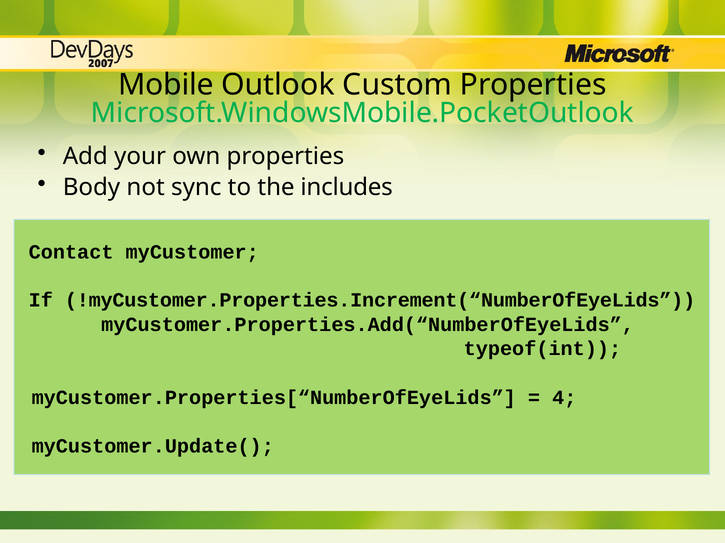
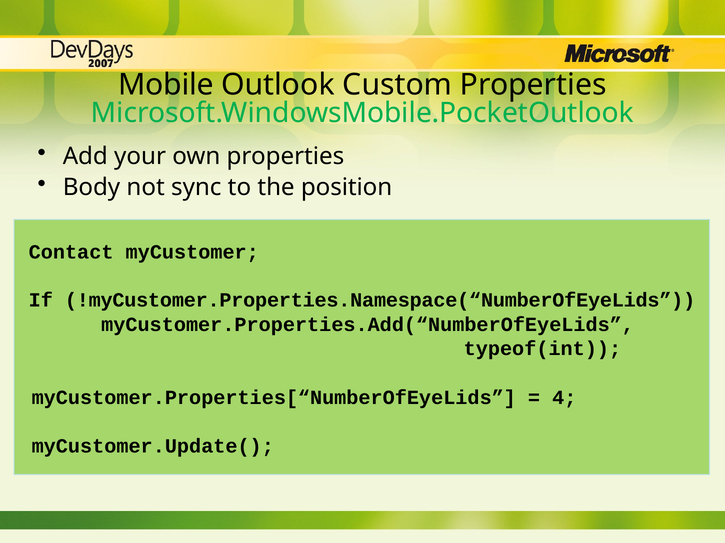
includes: includes -> position
!myCustomer.Properties.Increment(“NumberOfEyeLids: !myCustomer.Properties.Increment(“NumberOfEyeLids -> !myCustomer.Properties.Namespace(“NumberOfEyeLids
